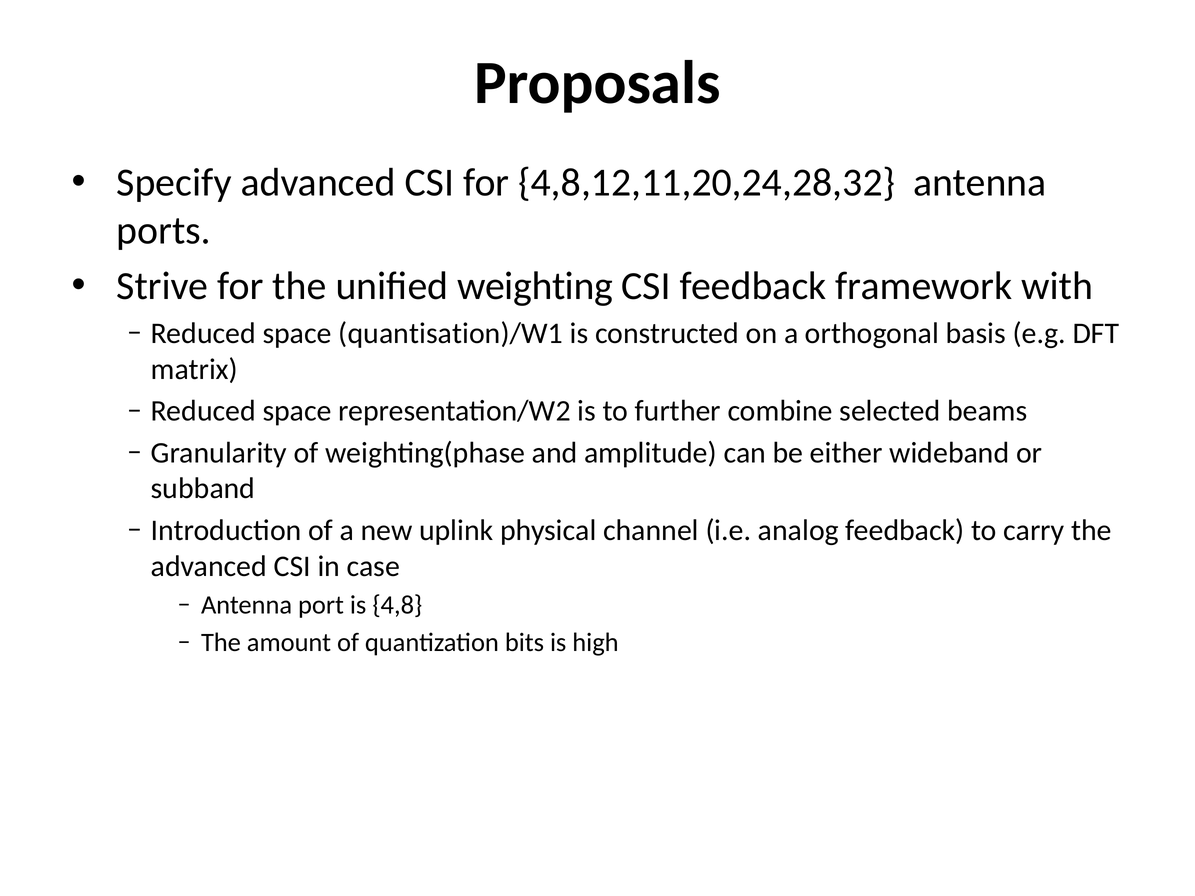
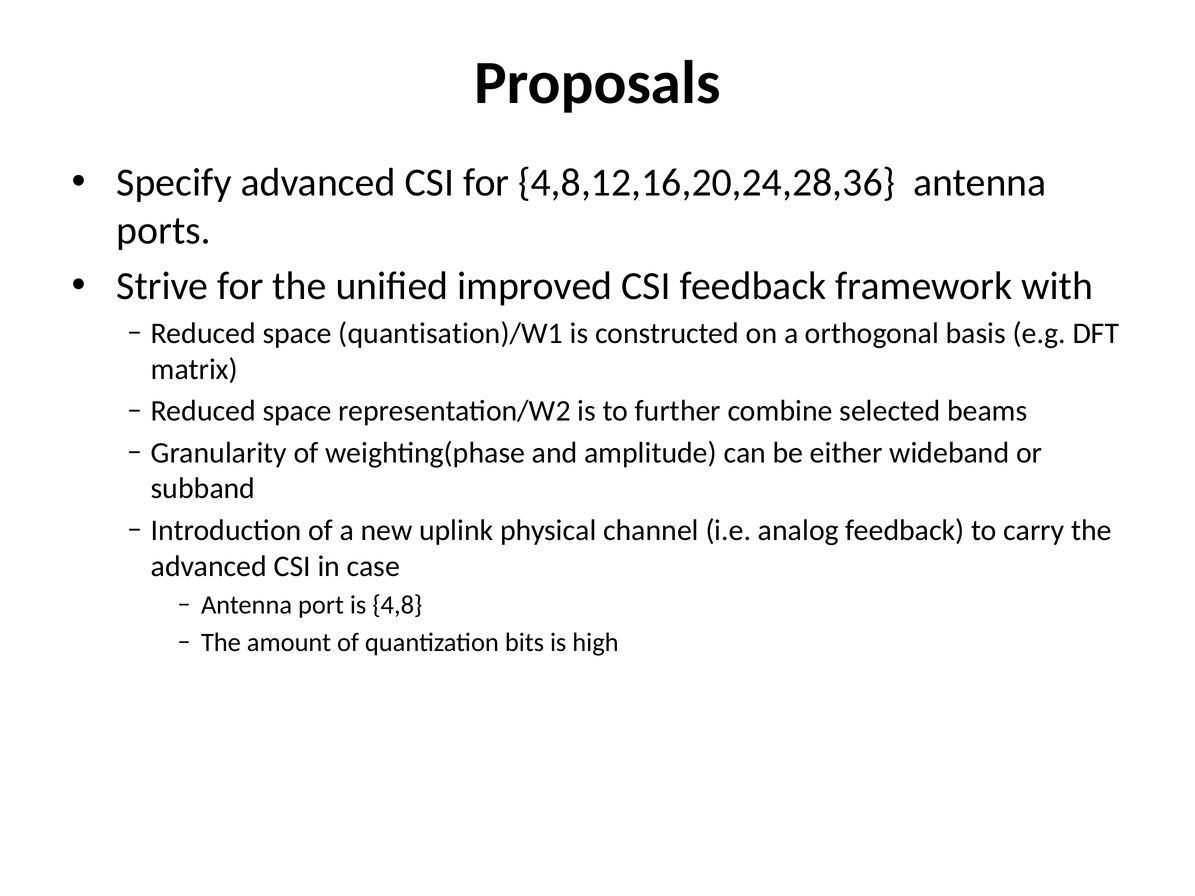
4,8,12,11,20,24,28,32: 4,8,12,11,20,24,28,32 -> 4,8,12,16,20,24,28,36
weighting: weighting -> improved
